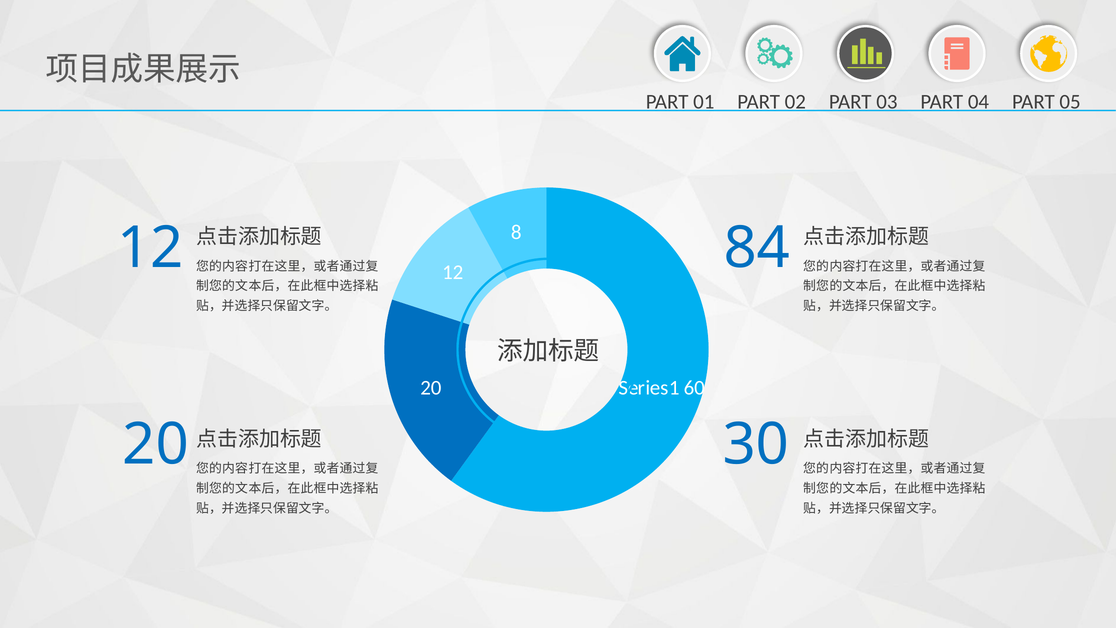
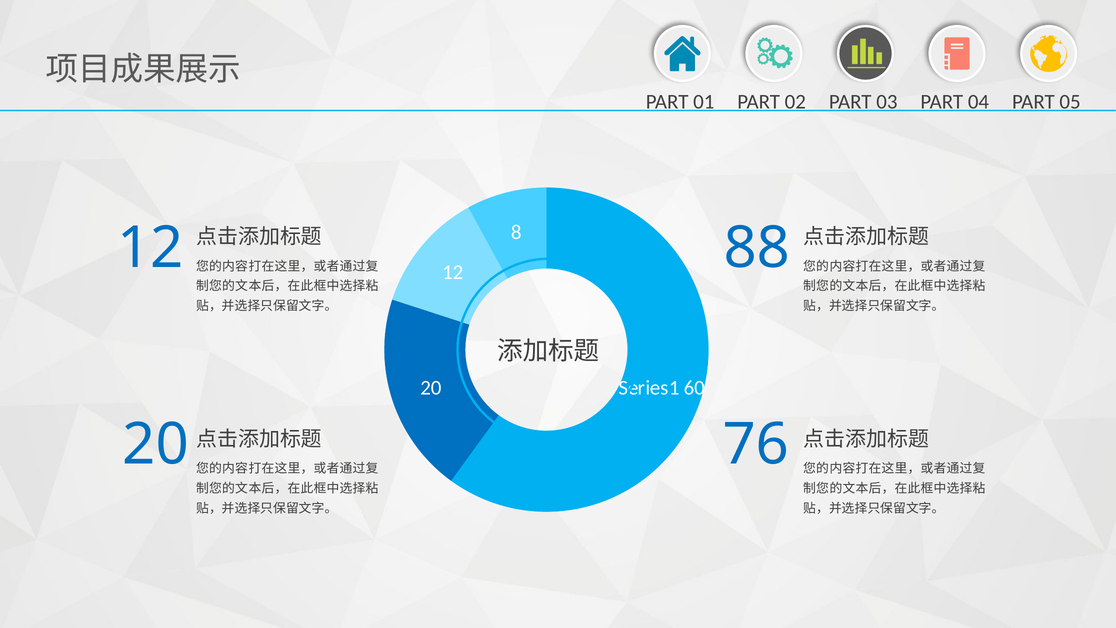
84: 84 -> 88
30: 30 -> 76
